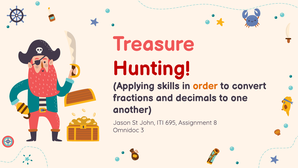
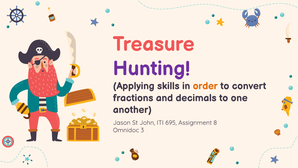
Hunting colour: red -> purple
